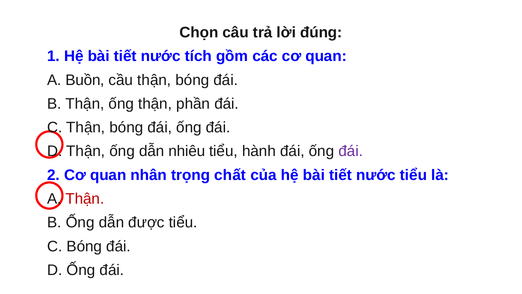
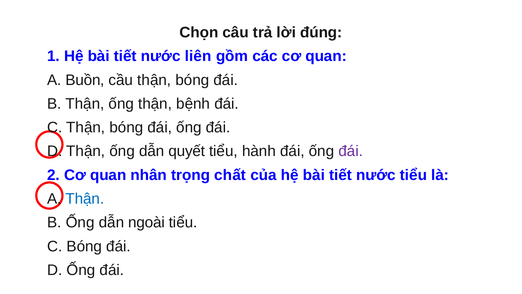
tích: tích -> liên
phần: phần -> bệnh
nhiêu: nhiêu -> quyết
Thận at (85, 199) colour: red -> blue
được: được -> ngoài
